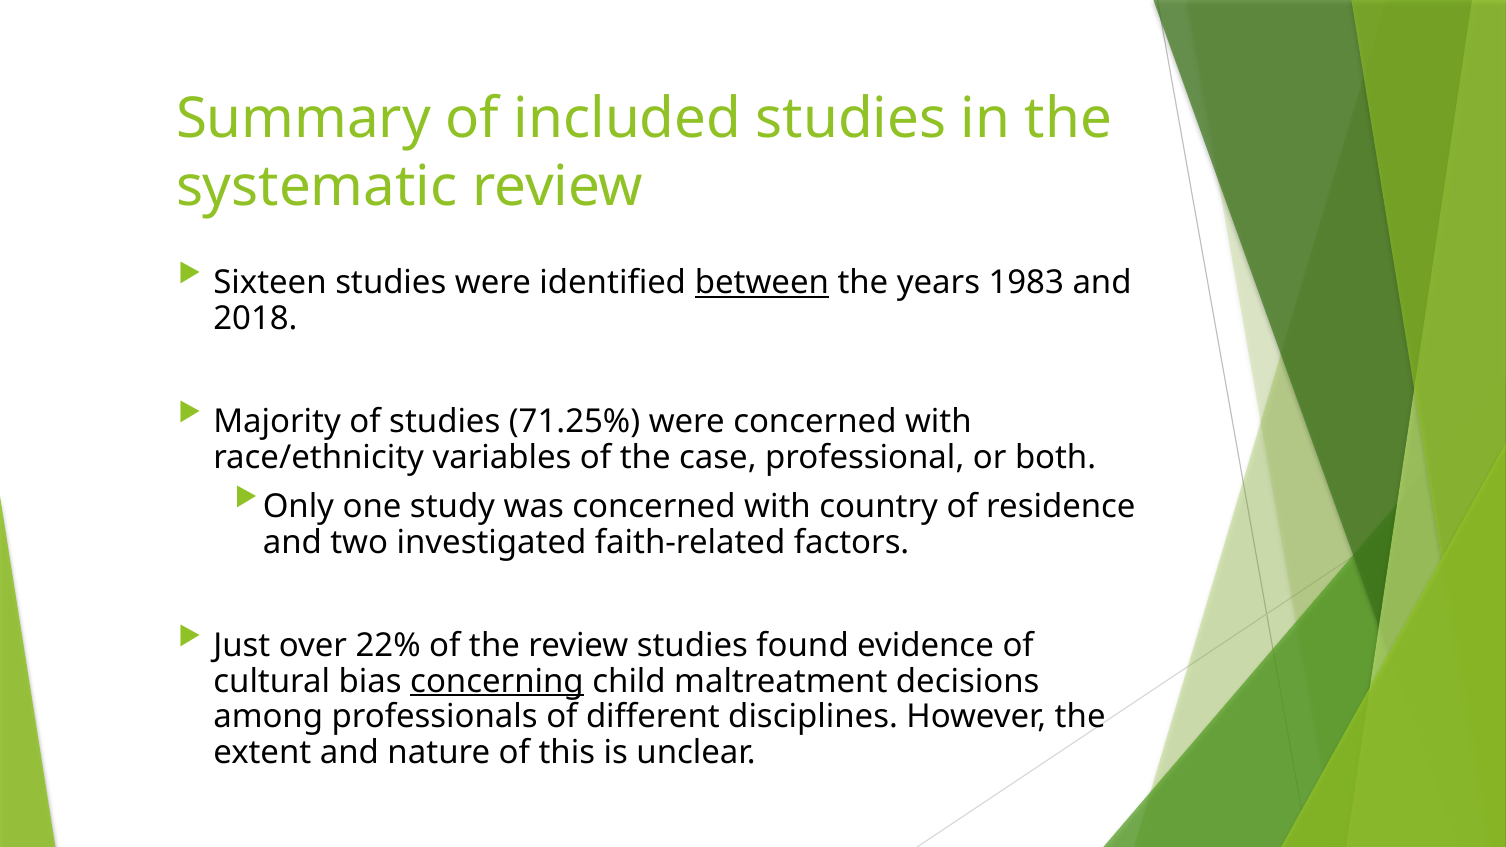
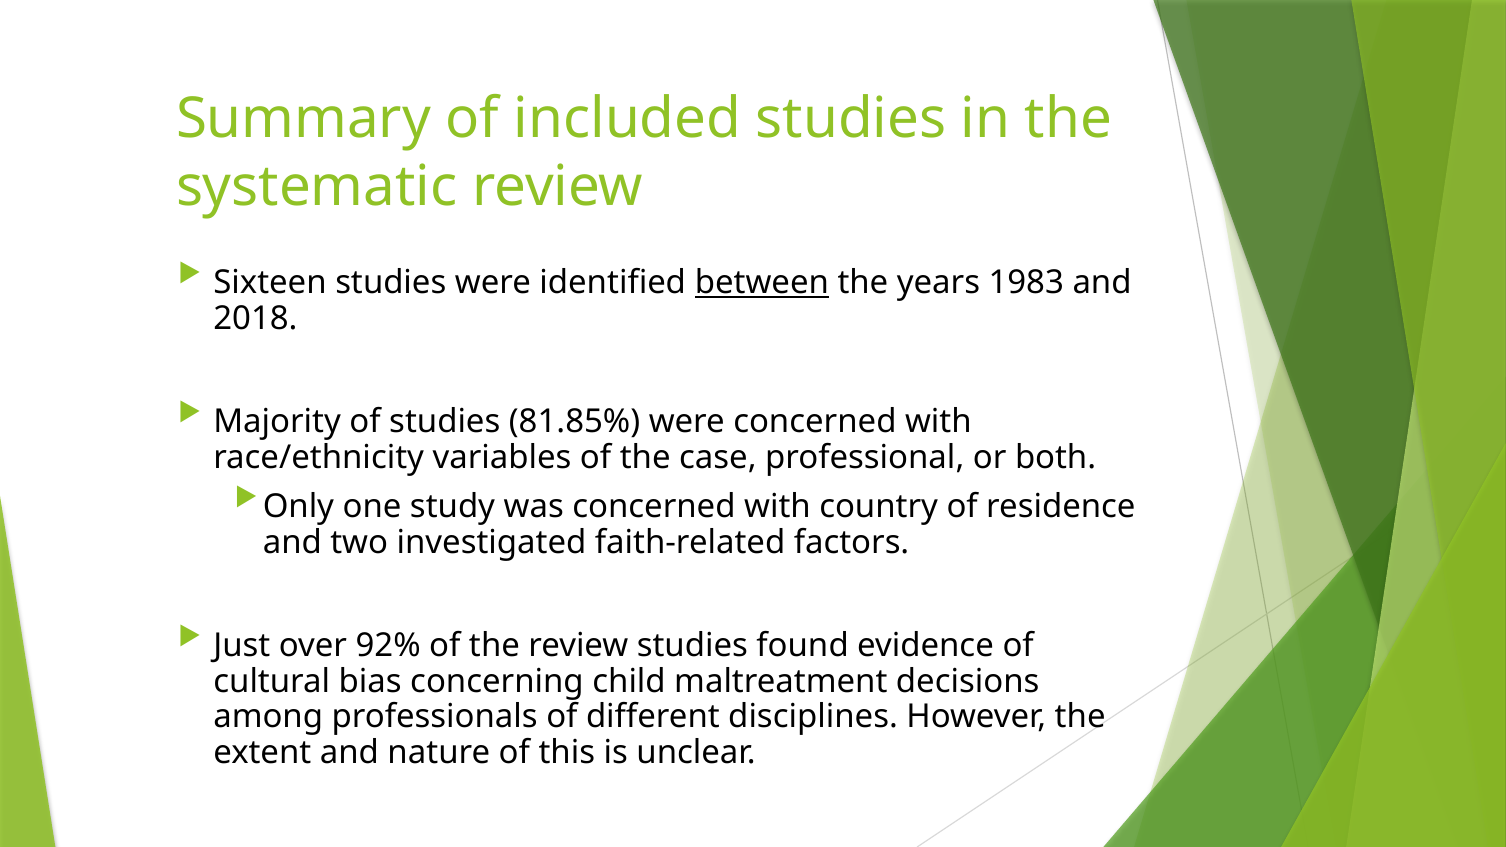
71.25%: 71.25% -> 81.85%
22%: 22% -> 92%
concerning underline: present -> none
